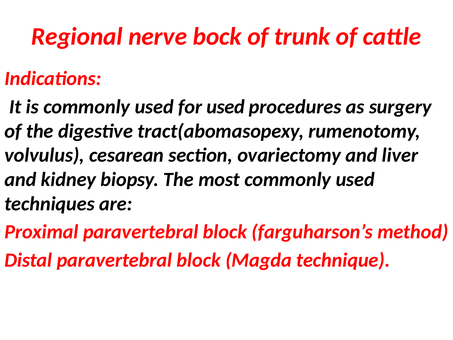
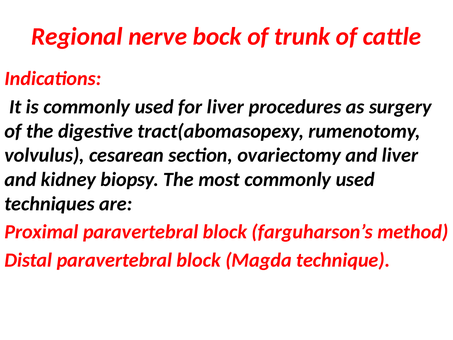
for used: used -> liver
